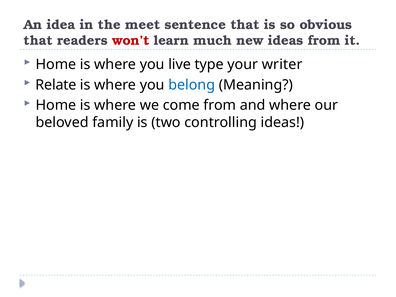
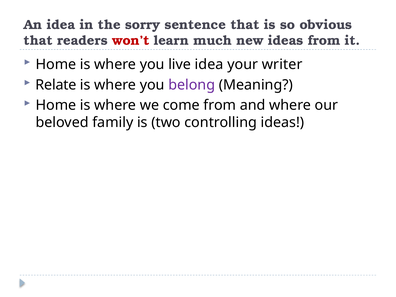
meet: meet -> sorry
live type: type -> idea
belong colour: blue -> purple
